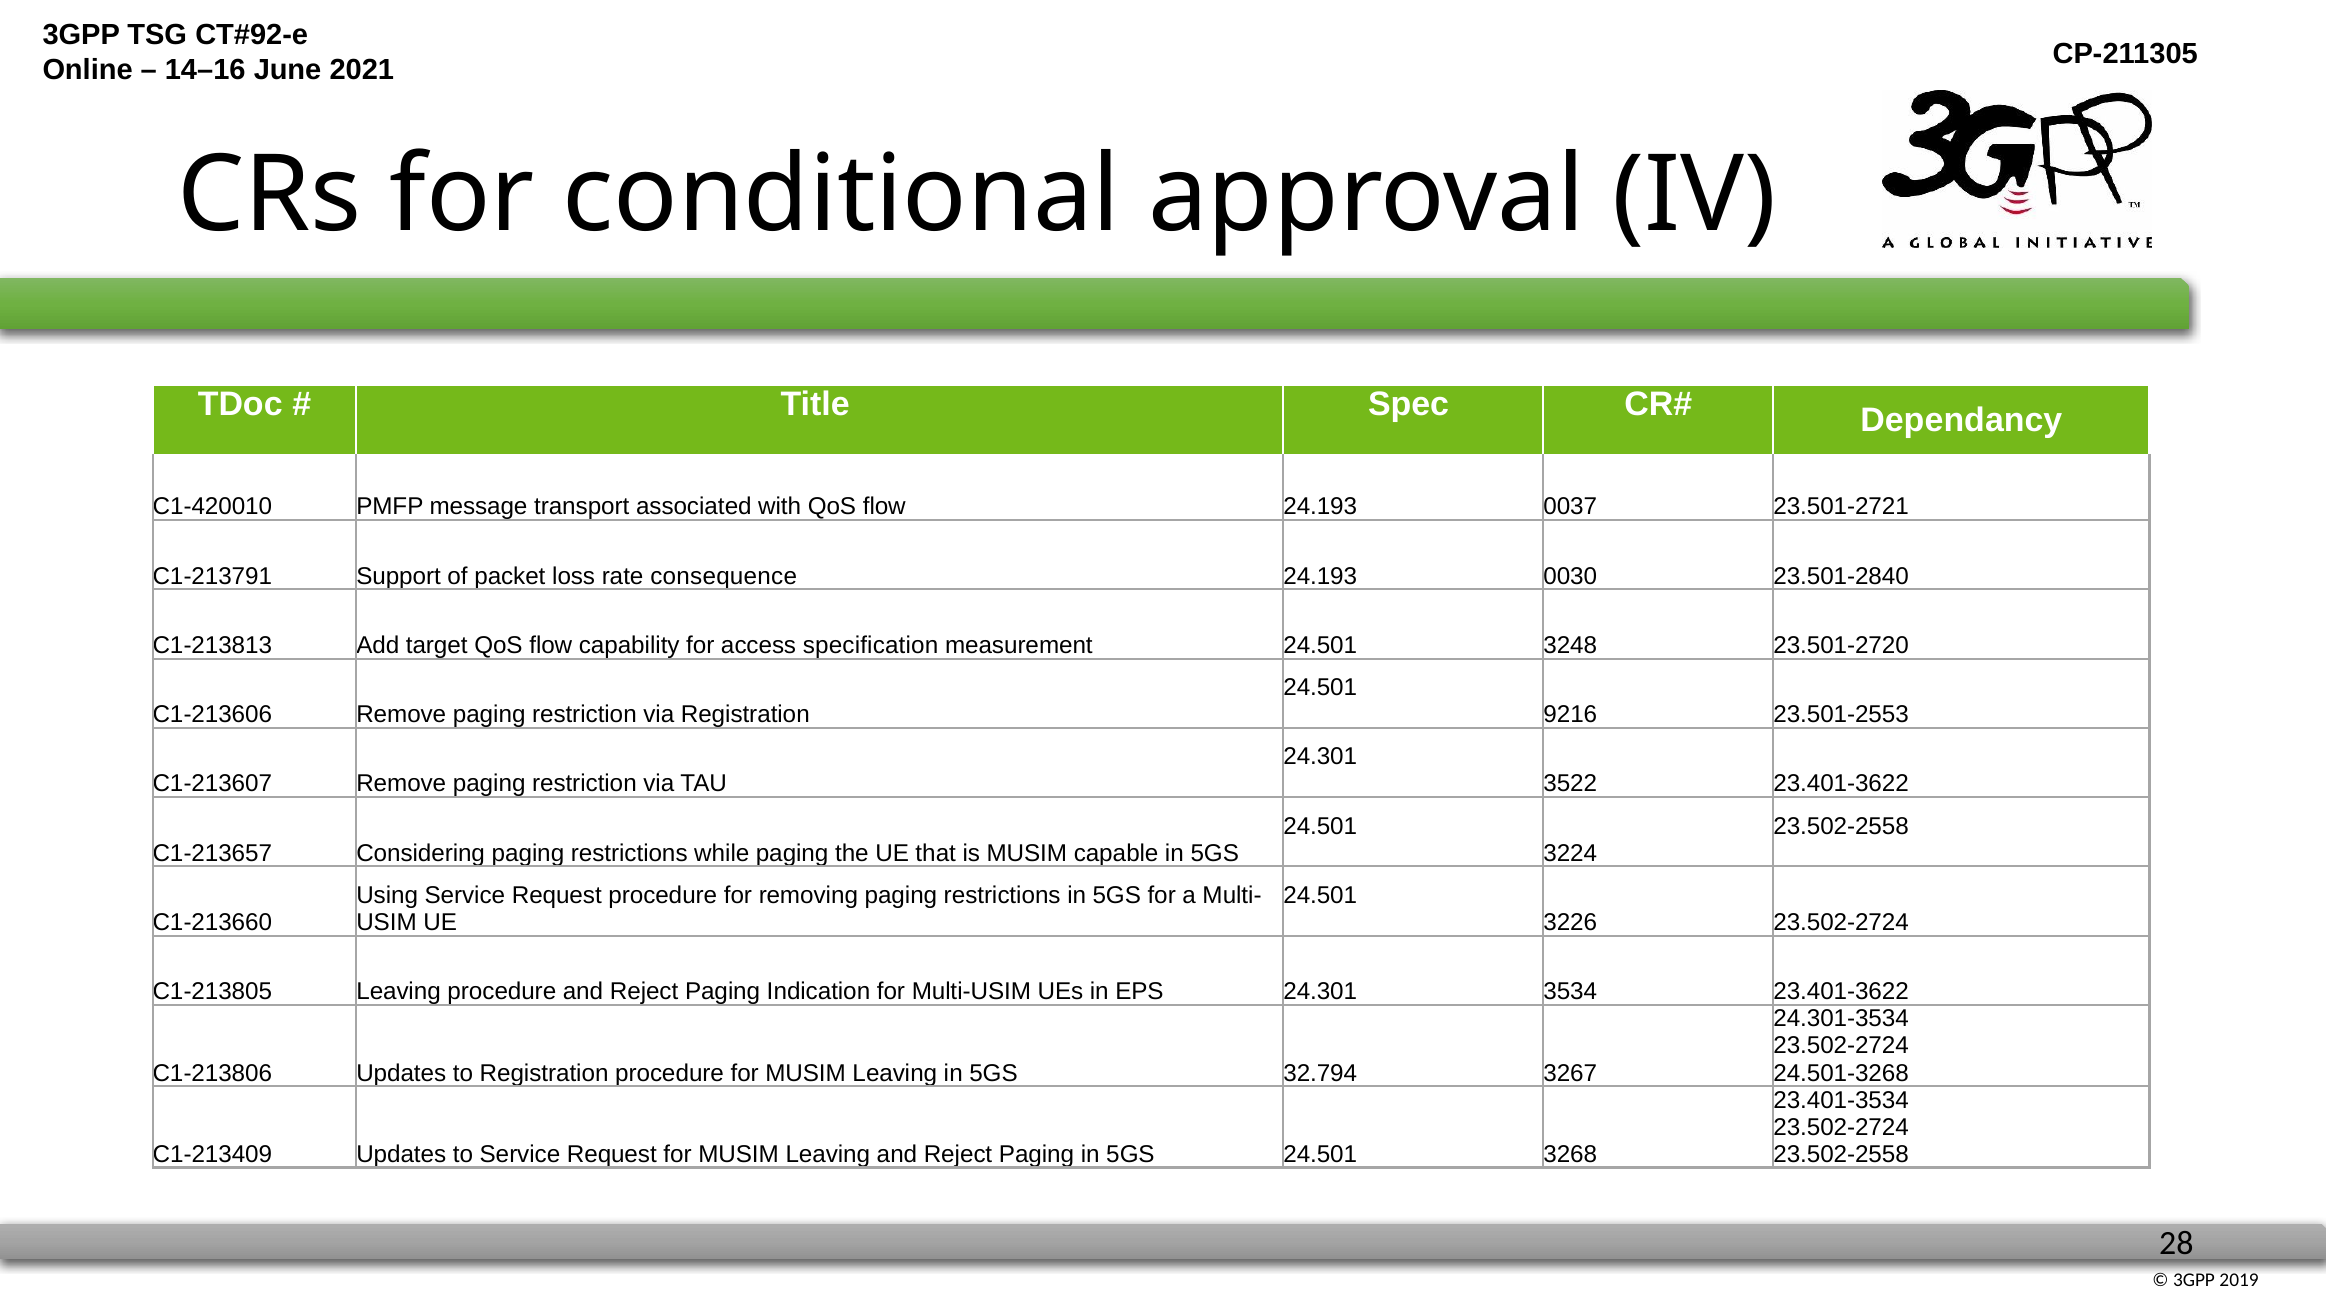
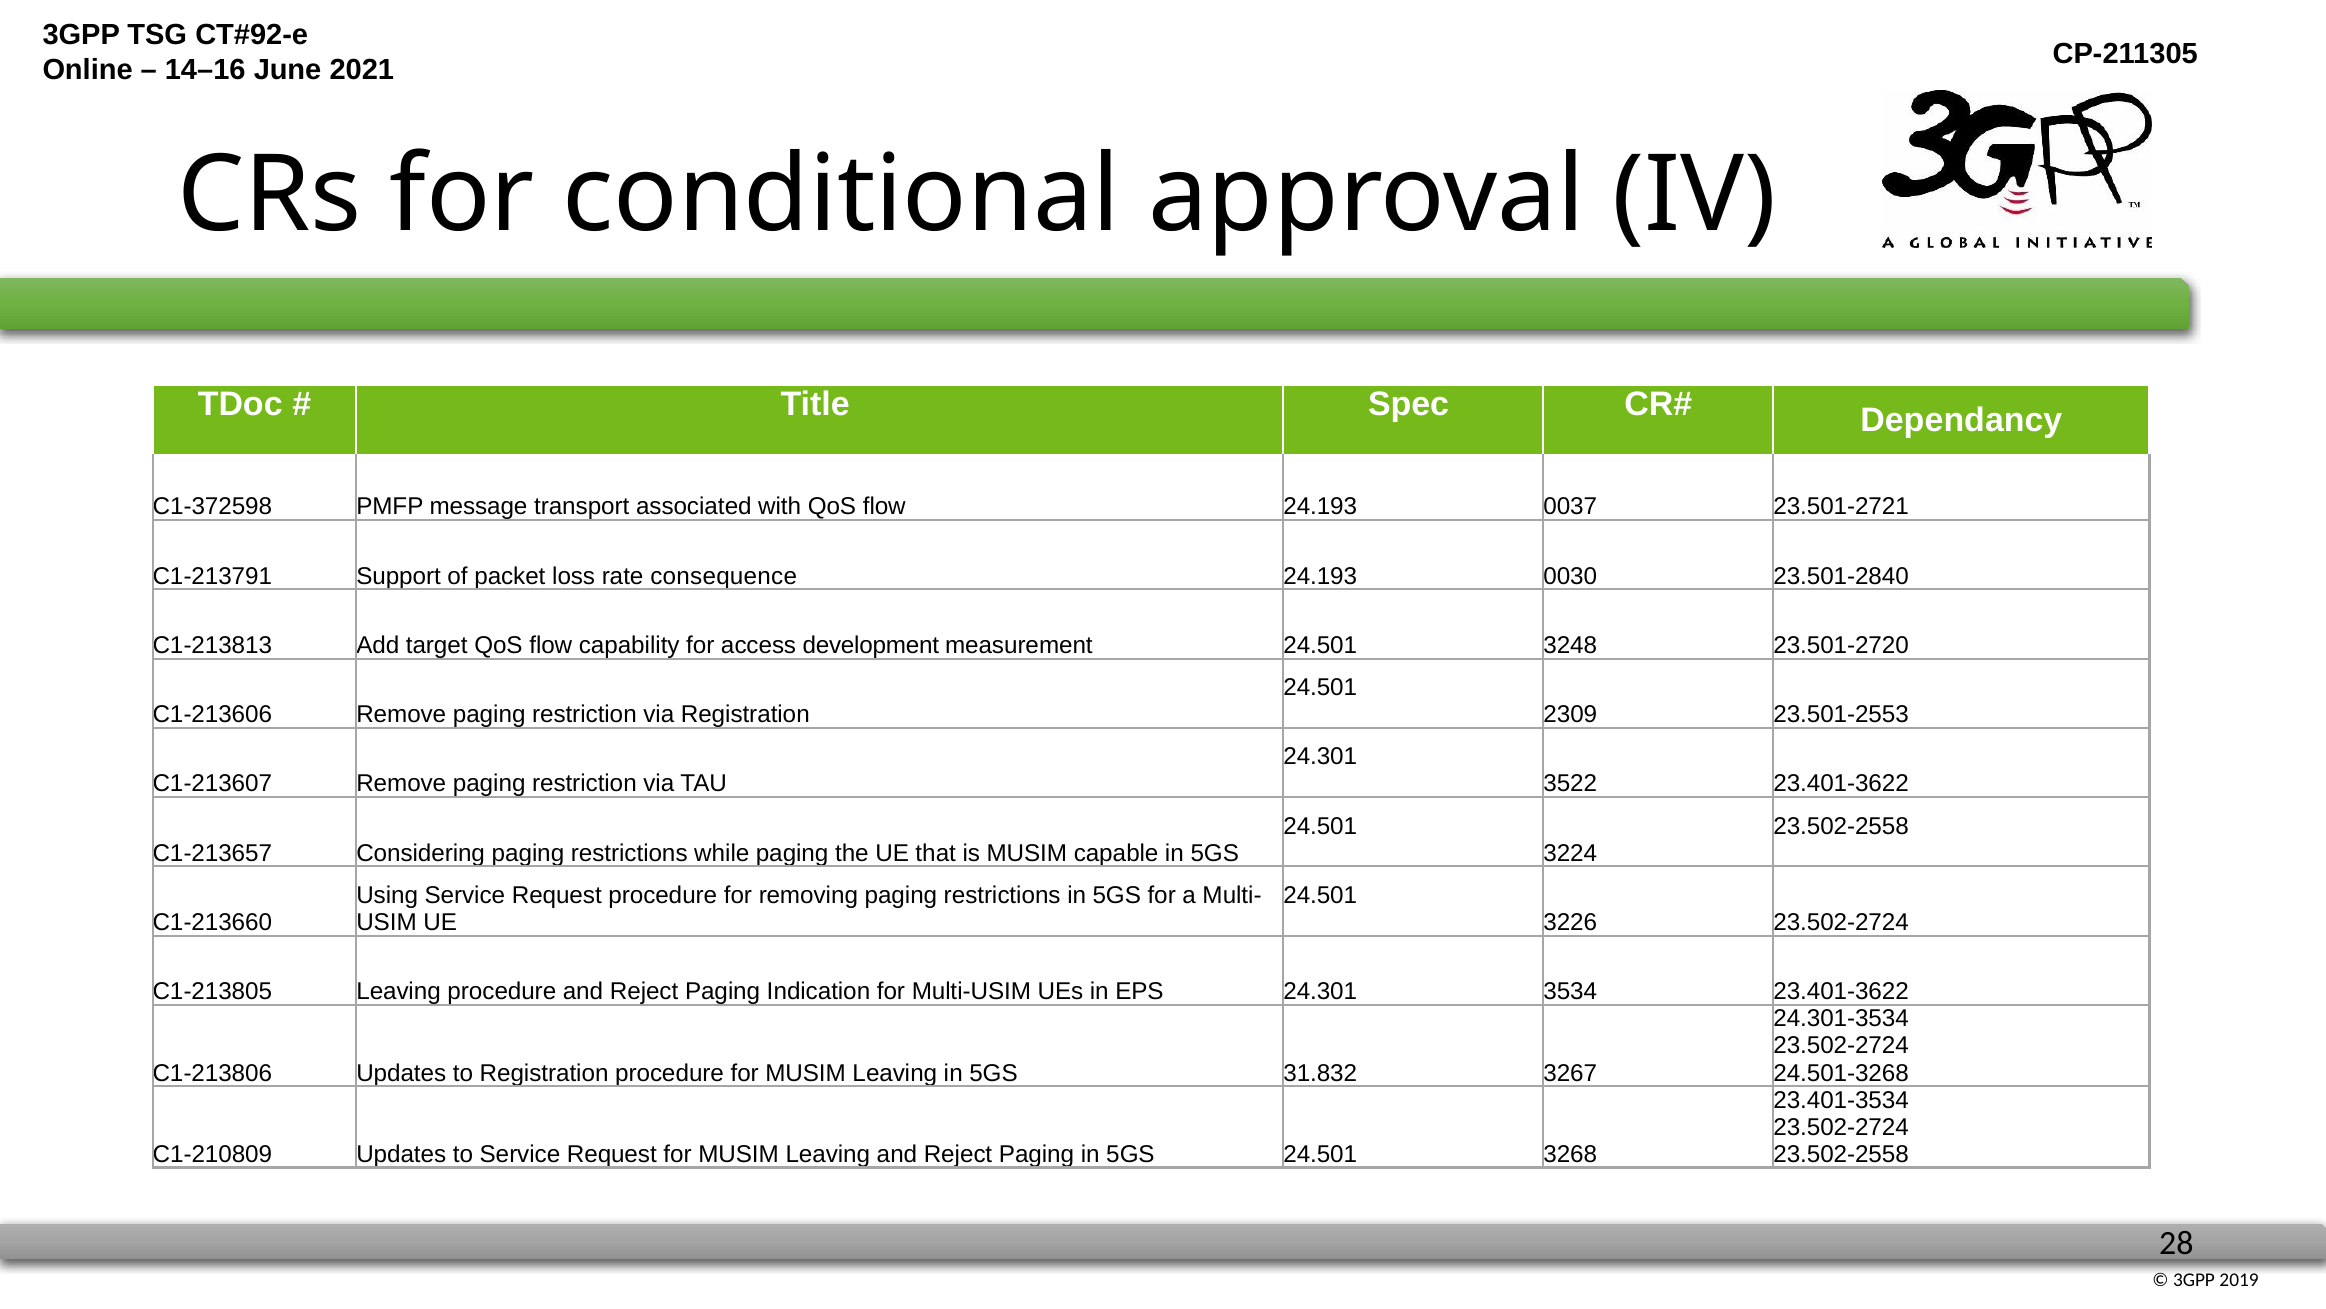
C1-420010: C1-420010 -> C1-372598
specification: specification -> development
9216: 9216 -> 2309
32.794: 32.794 -> 31.832
C1-213409: C1-213409 -> C1-210809
